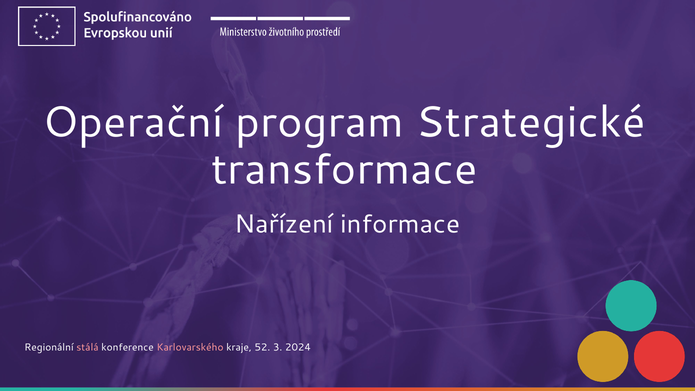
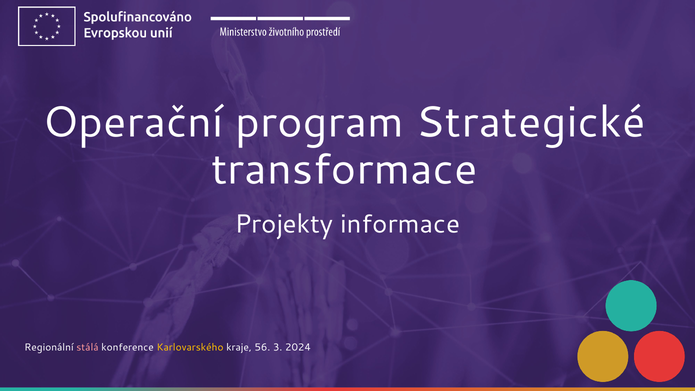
Nařízení: Nařízení -> Projekty
Karlovarského colour: pink -> yellow
52: 52 -> 56
